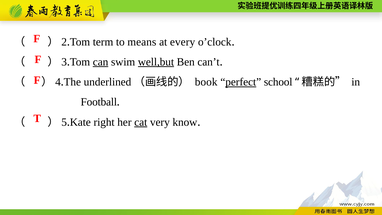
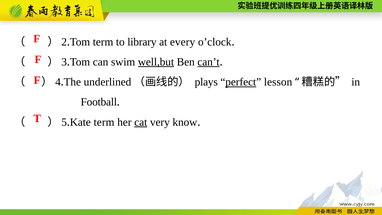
means: means -> library
can underline: present -> none
can’t underline: none -> present
book: book -> plays
school: school -> lesson
right at (104, 122): right -> term
